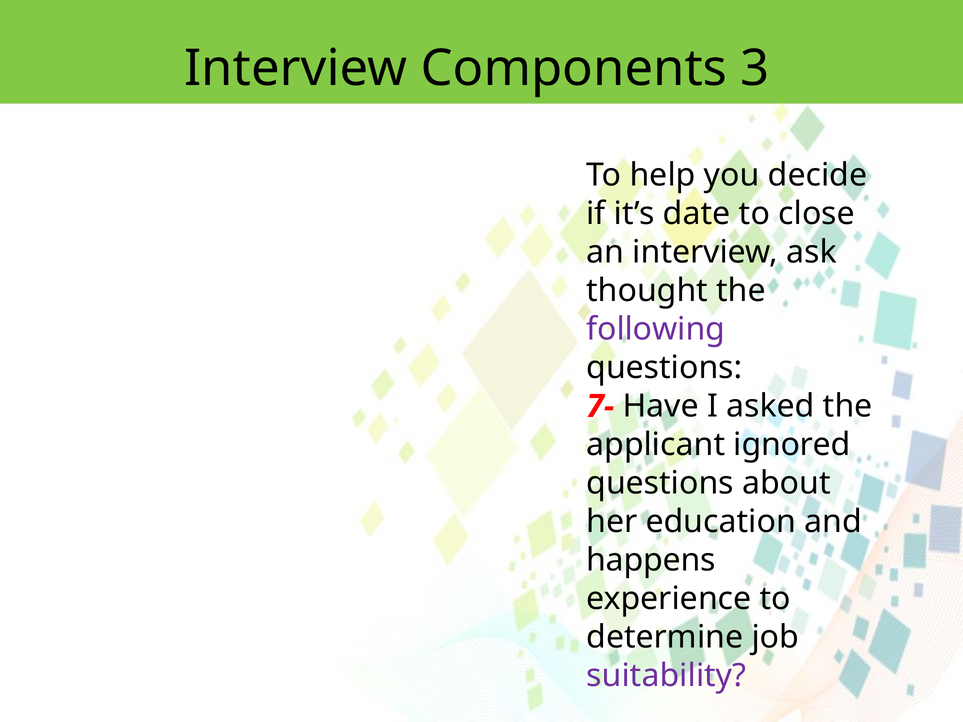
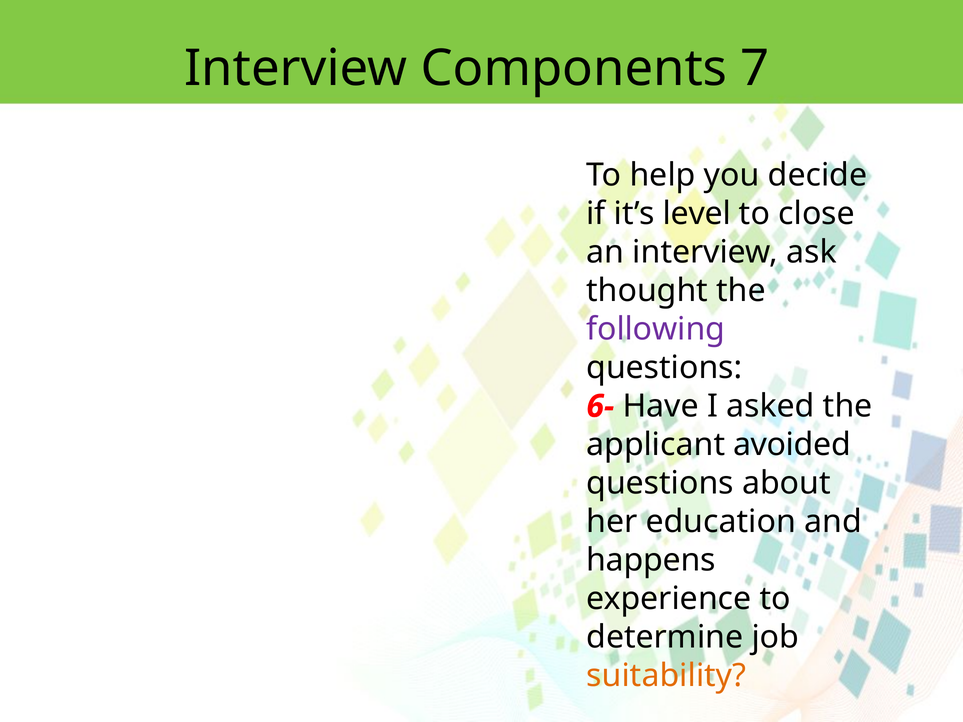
3: 3 -> 7
date: date -> level
7-: 7- -> 6-
ignored: ignored -> avoided
suitability colour: purple -> orange
